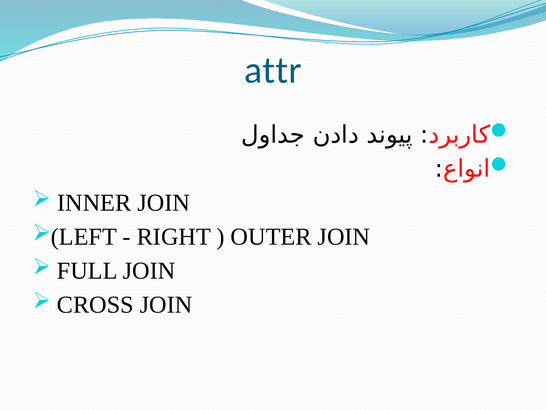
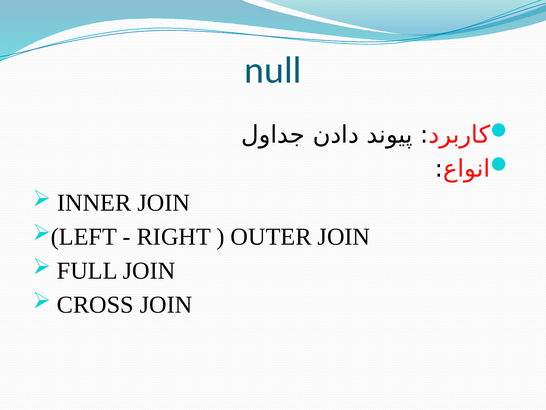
attr: attr -> null
